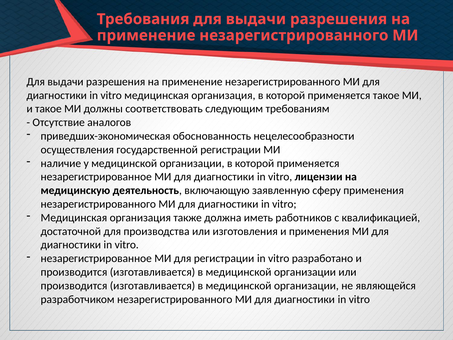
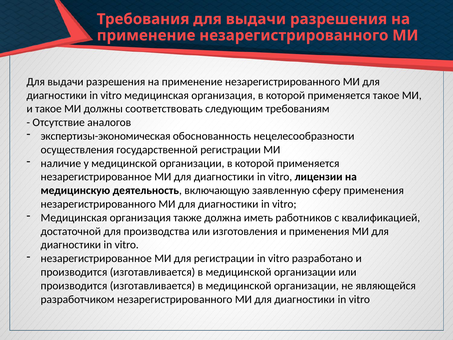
приведших-экономическая: приведших-экономическая -> экспертизы-экономическая
